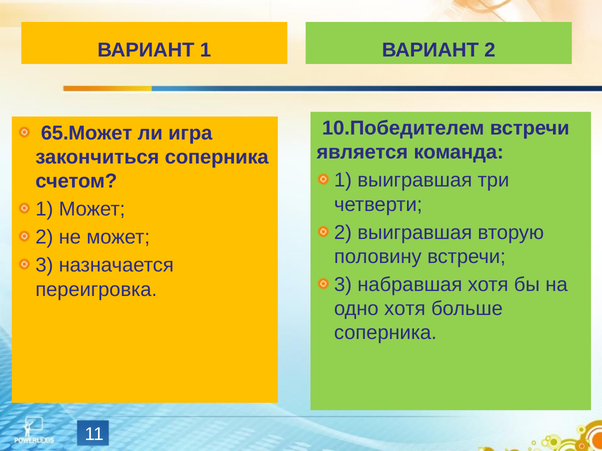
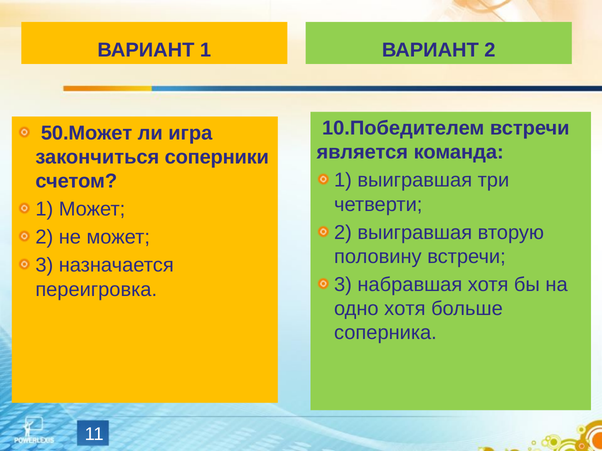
65.Может: 65.Может -> 50.Может
закончиться соперника: соперника -> соперники
